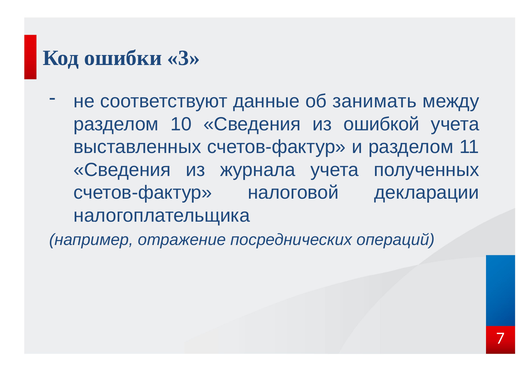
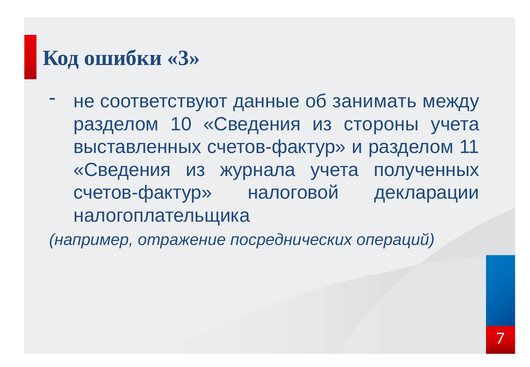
ошибкой: ошибкой -> стороны
